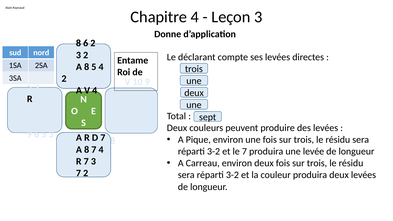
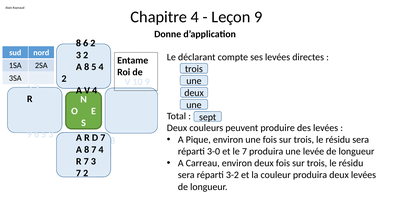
Leçon 3: 3 -> 9
3-2 at (214, 151): 3-2 -> 3-0
